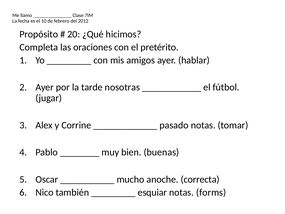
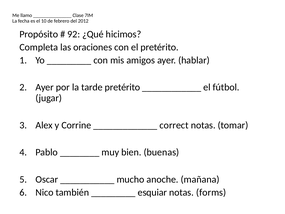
20: 20 -> 92
tarde nosotras: nosotras -> pretérito
pasado: pasado -> correct
correcta: correcta -> mañana
